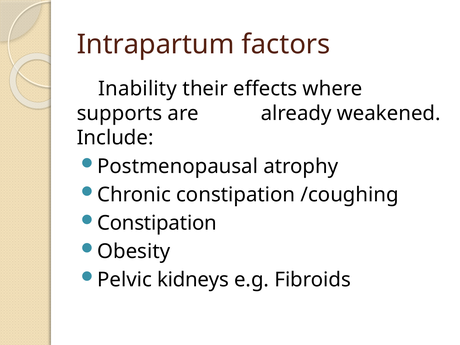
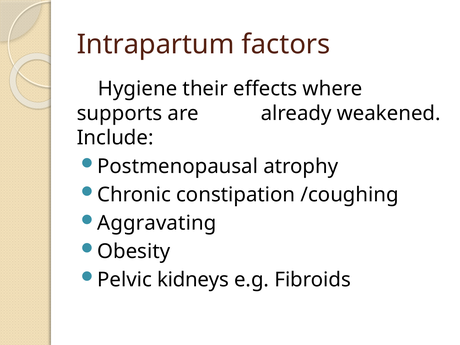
Inability: Inability -> Hygiene
Constipation at (157, 223): Constipation -> Aggravating
